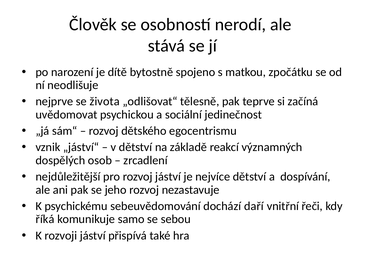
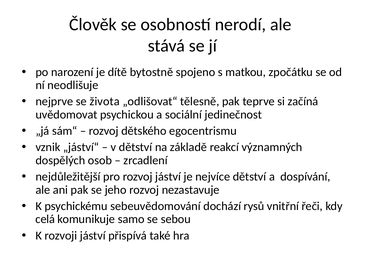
daří: daří -> rysů
říká: říká -> celá
